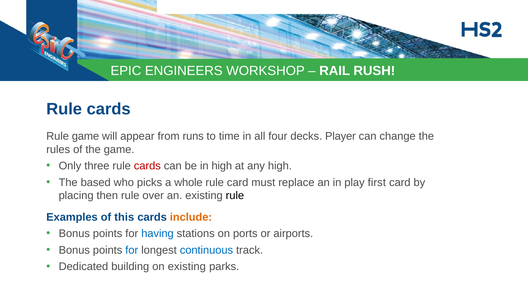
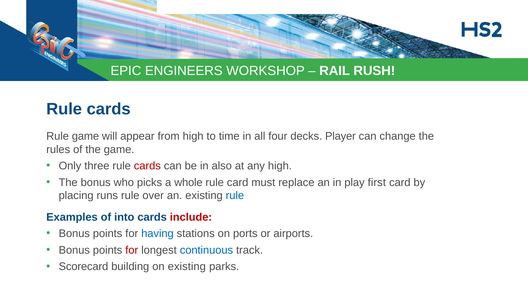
from runs: runs -> high
in high: high -> also
The based: based -> bonus
then: then -> runs
rule at (235, 196) colour: black -> blue
this: this -> into
include colour: orange -> red
for at (132, 250) colour: blue -> red
Dedicated: Dedicated -> Scorecard
